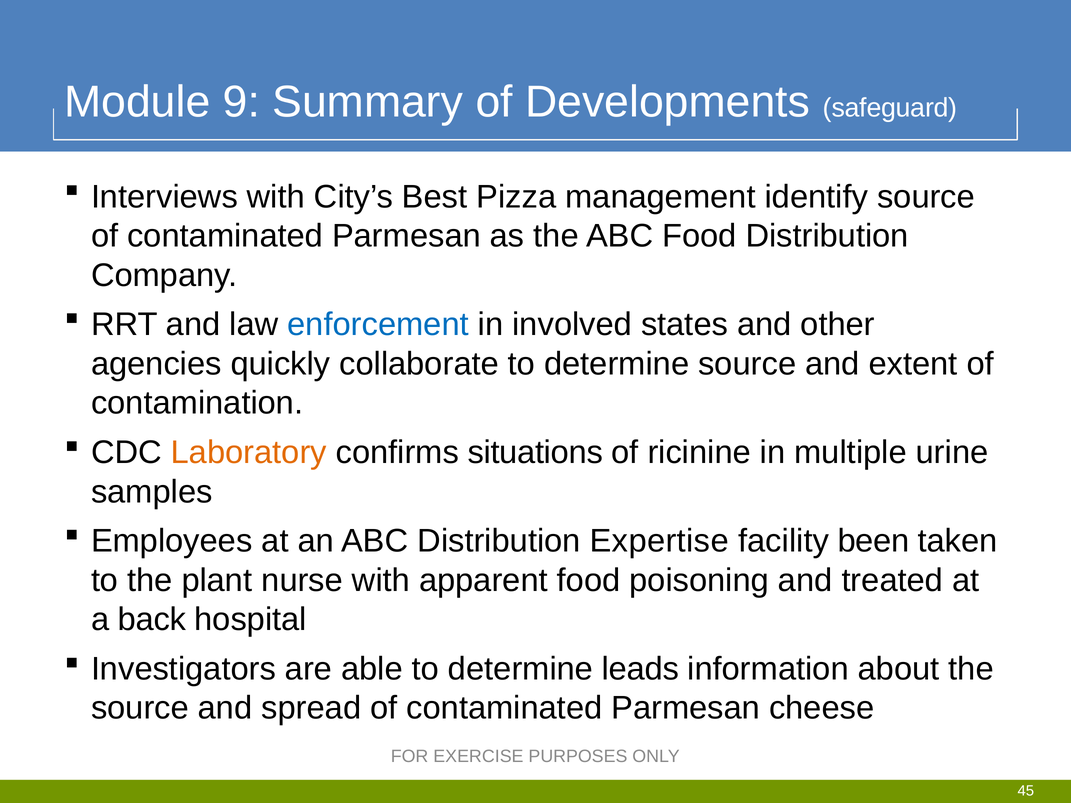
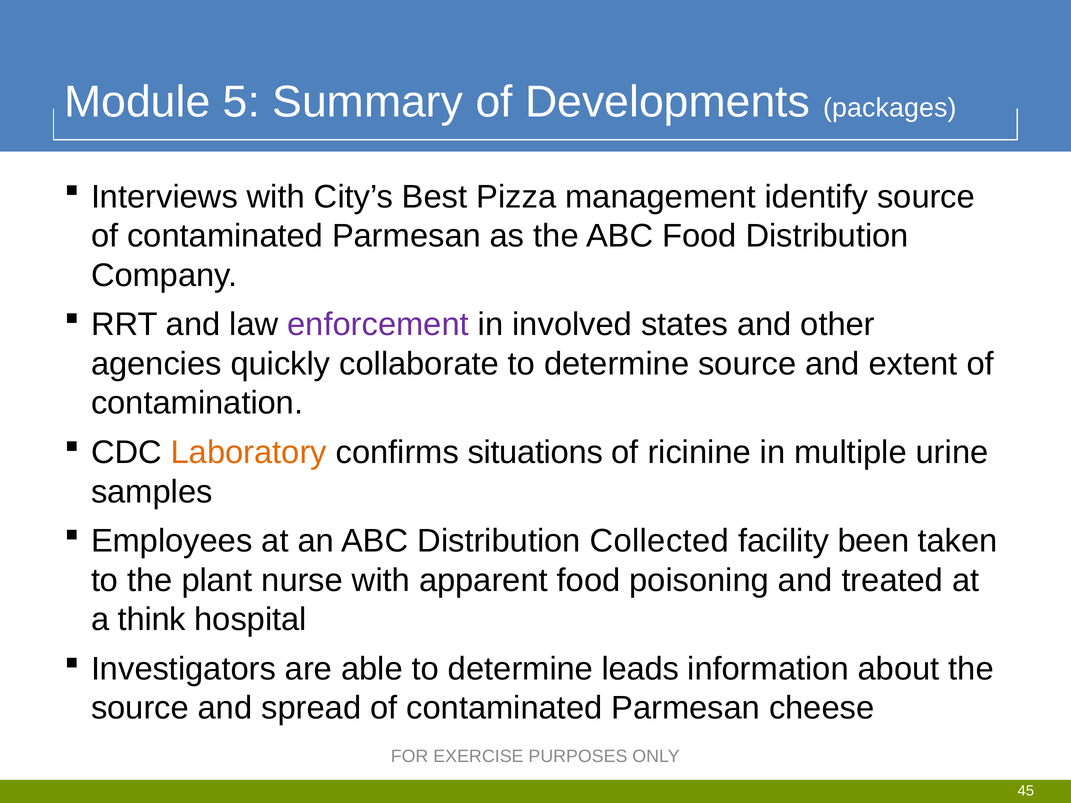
9: 9 -> 5
safeguard: safeguard -> packages
enforcement colour: blue -> purple
Expertise: Expertise -> Collected
back: back -> think
